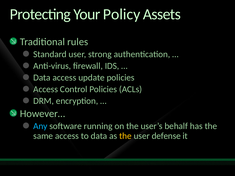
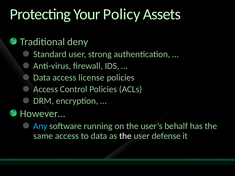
rules: rules -> deny
update: update -> license
the at (125, 136) colour: yellow -> white
